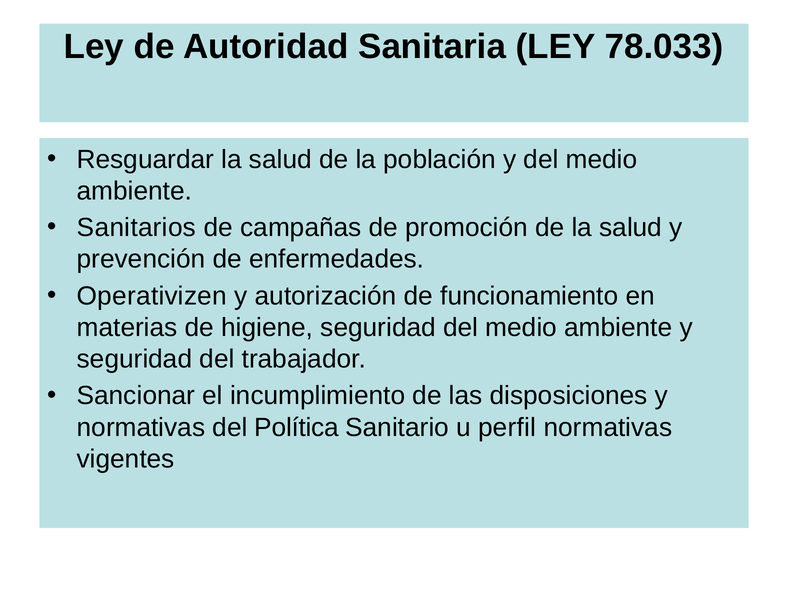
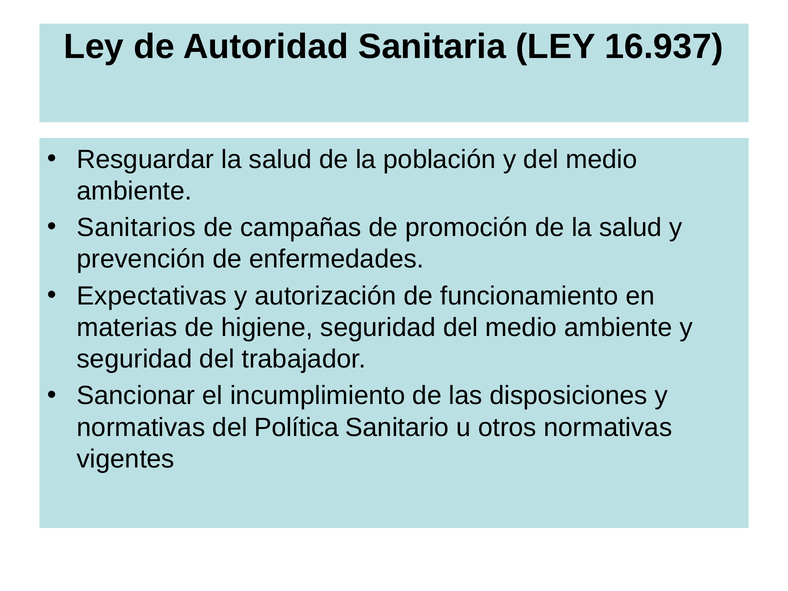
78.033: 78.033 -> 16.937
Operativizen: Operativizen -> Expectativas
perfil: perfil -> otros
